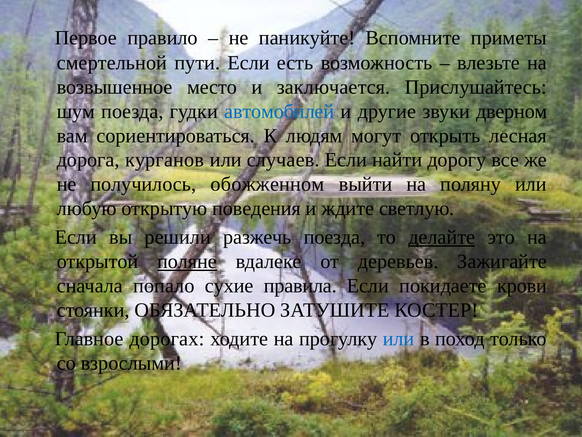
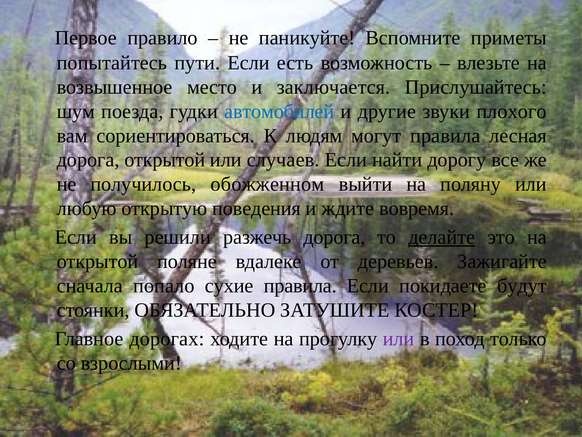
смертельной: смертельной -> попытайтесь
дверном: дверном -> плохого
могут открыть: открыть -> правила
дорога курганов: курганов -> открытой
светлую: светлую -> вовремя
разжечь поезда: поезда -> дорога
поляне underline: present -> none
крови: крови -> будут
или at (399, 339) colour: blue -> purple
